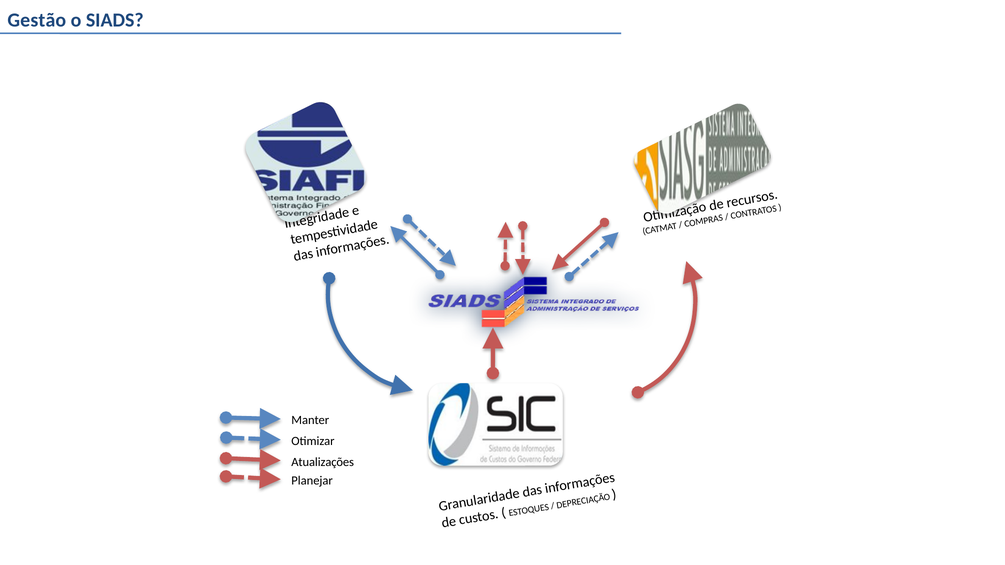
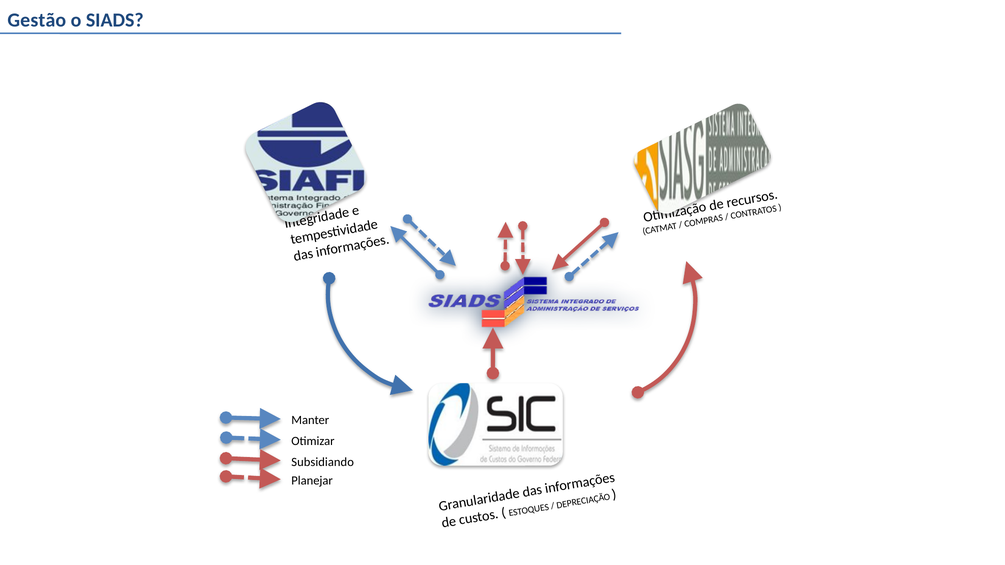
Atualizações: Atualizações -> Subsidiando
